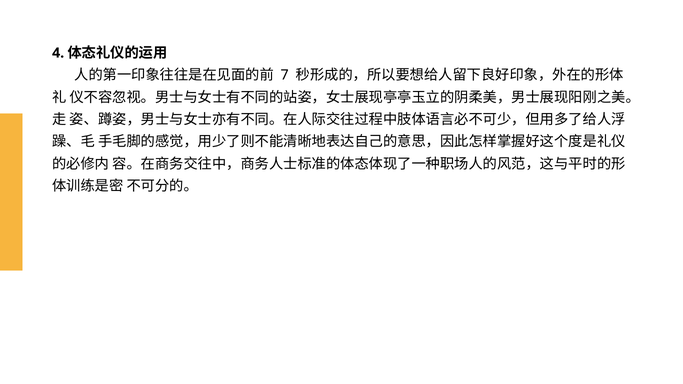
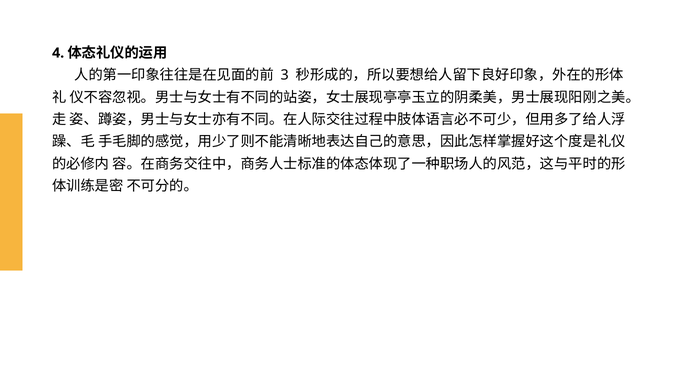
7: 7 -> 3
